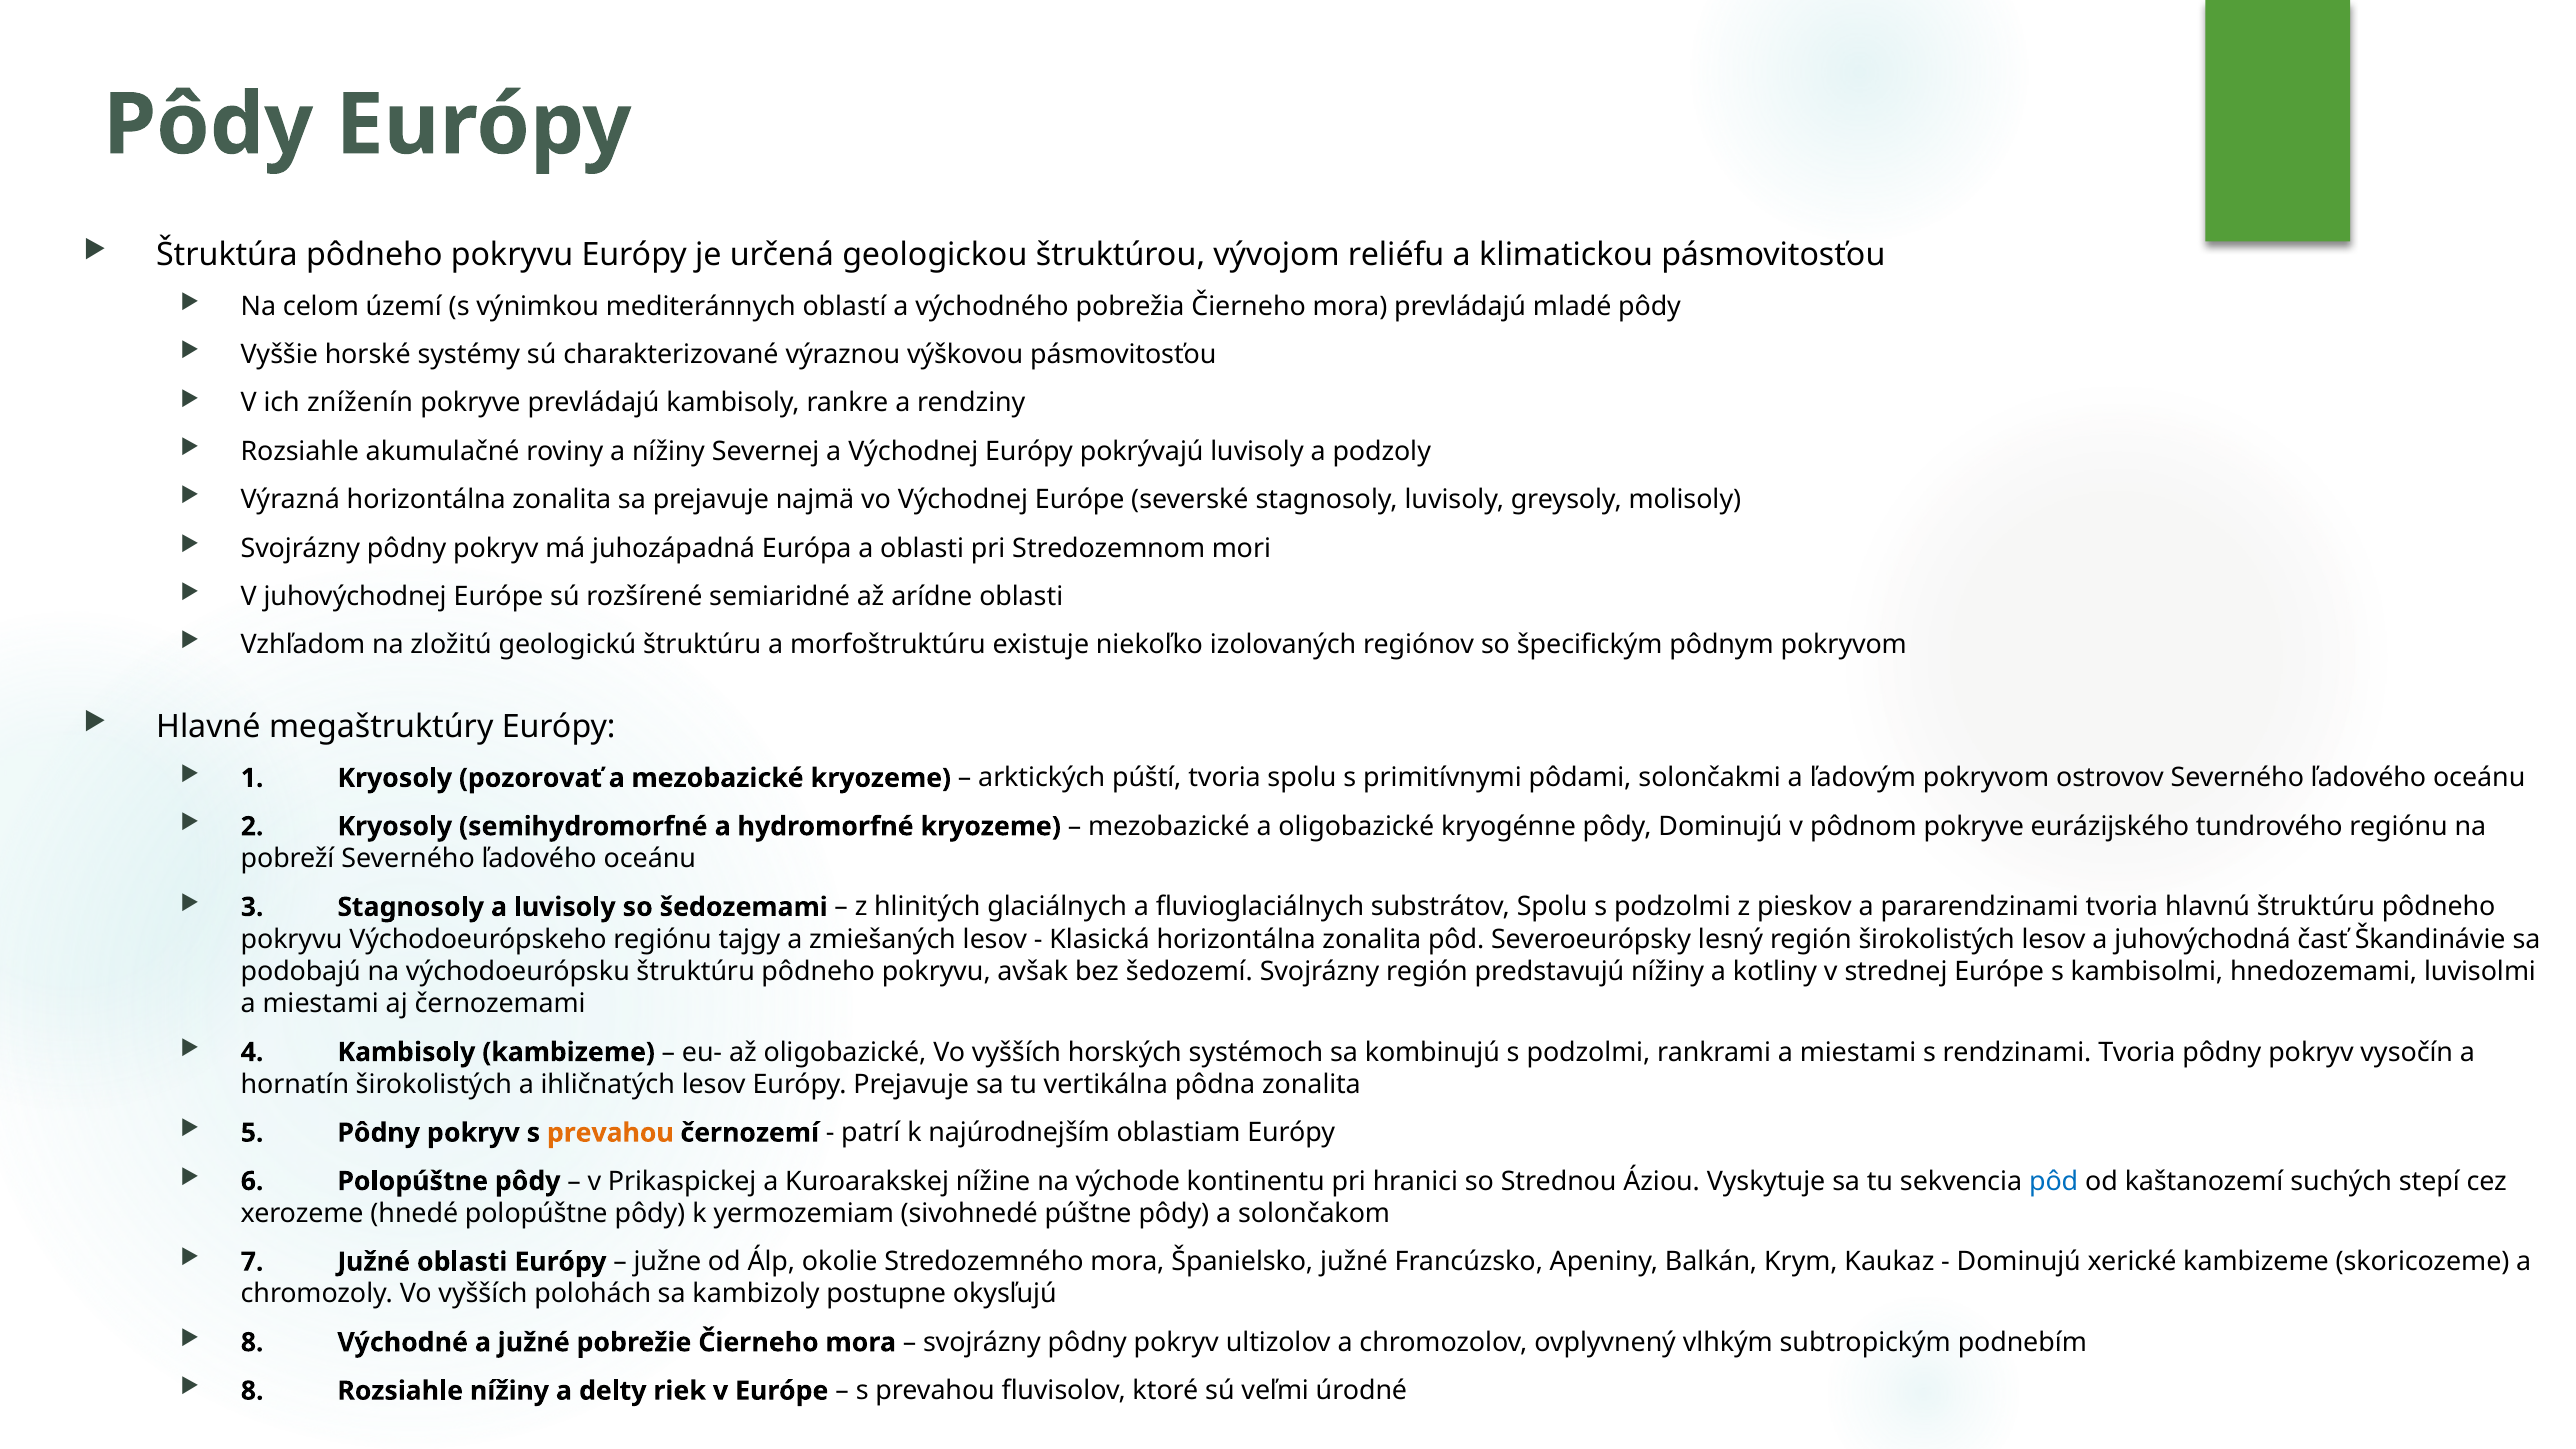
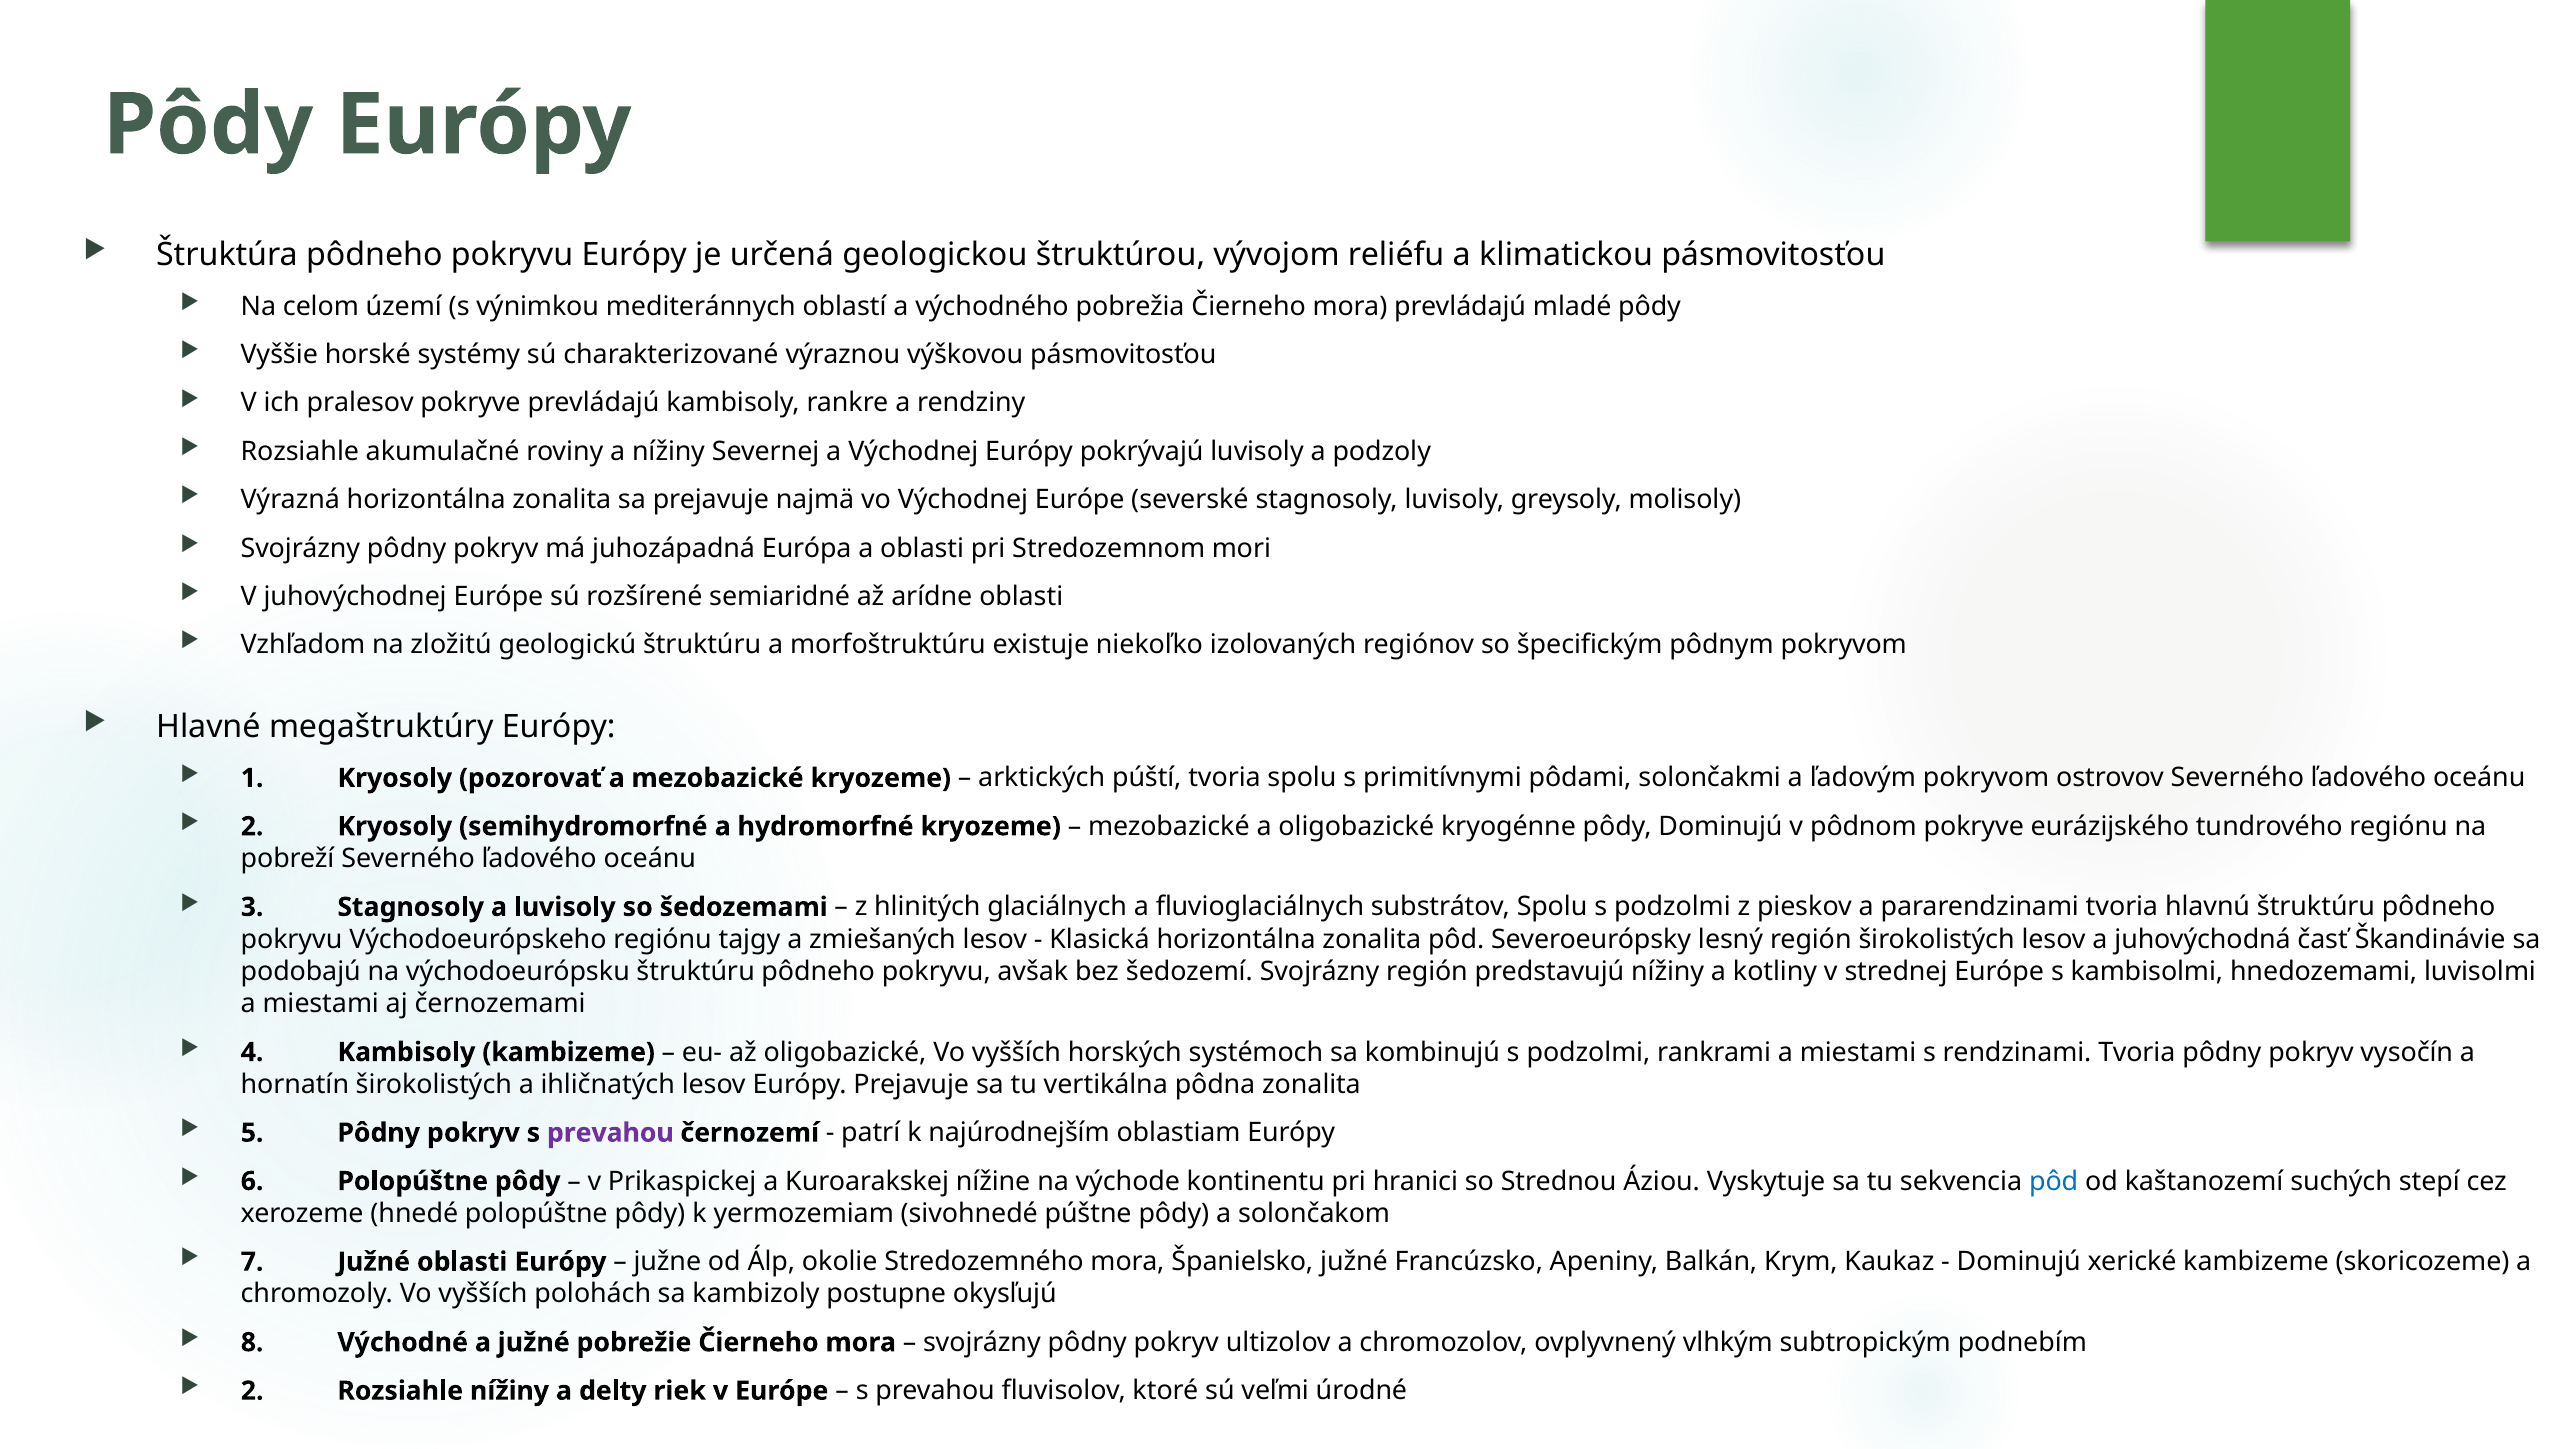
zníženín: zníženín -> pralesov
prevahou at (610, 1133) colour: orange -> purple
8 at (252, 1391): 8 -> 2
